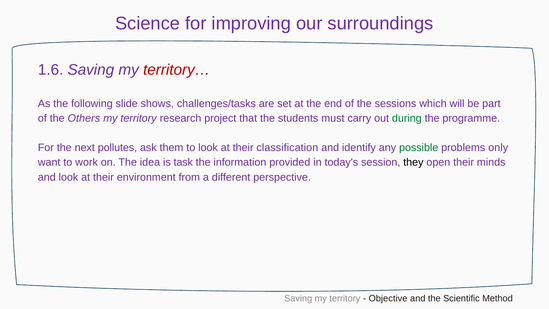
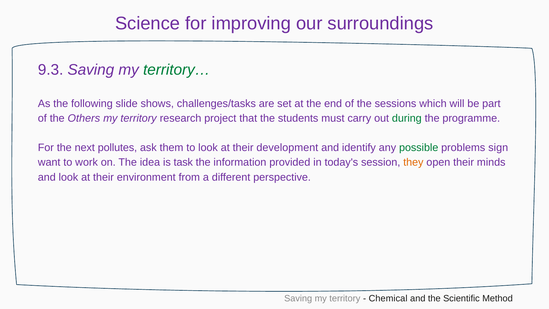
1.6: 1.6 -> 9.3
territory… colour: red -> green
classification: classification -> development
only: only -> sign
they colour: black -> orange
Objective: Objective -> Chemical
